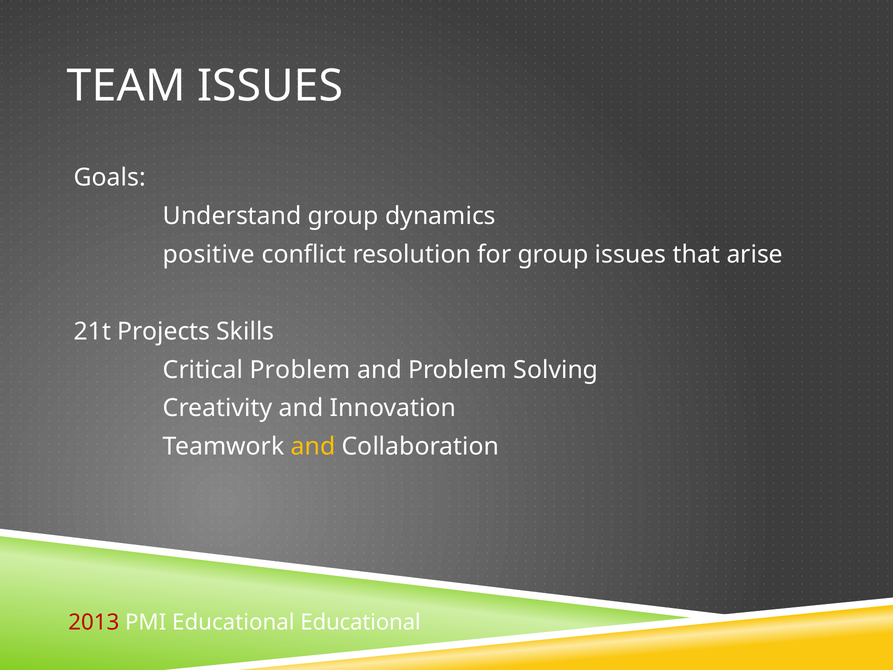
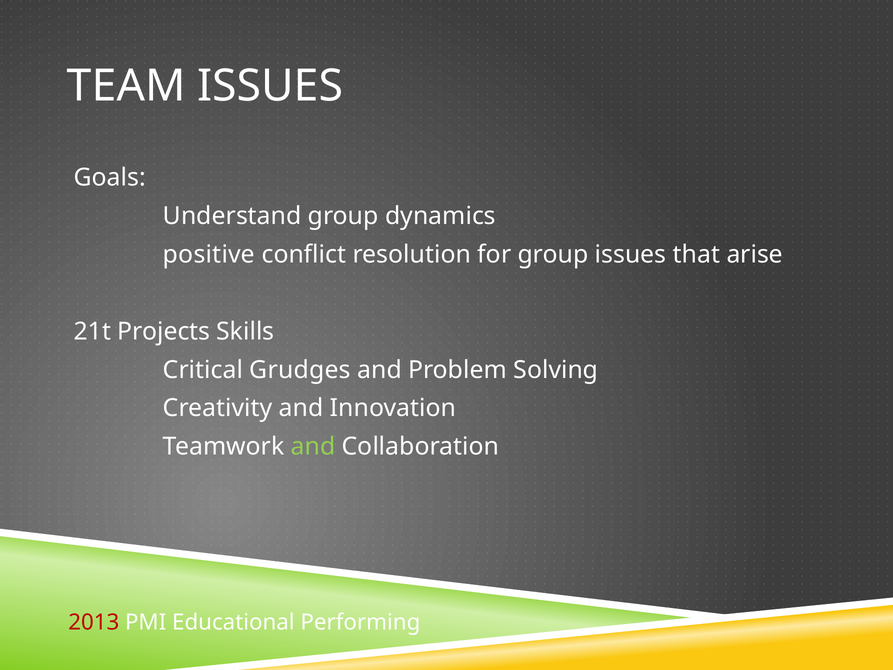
Critical Problem: Problem -> Grudges
and at (313, 447) colour: yellow -> light green
Educational Educational: Educational -> Performing
